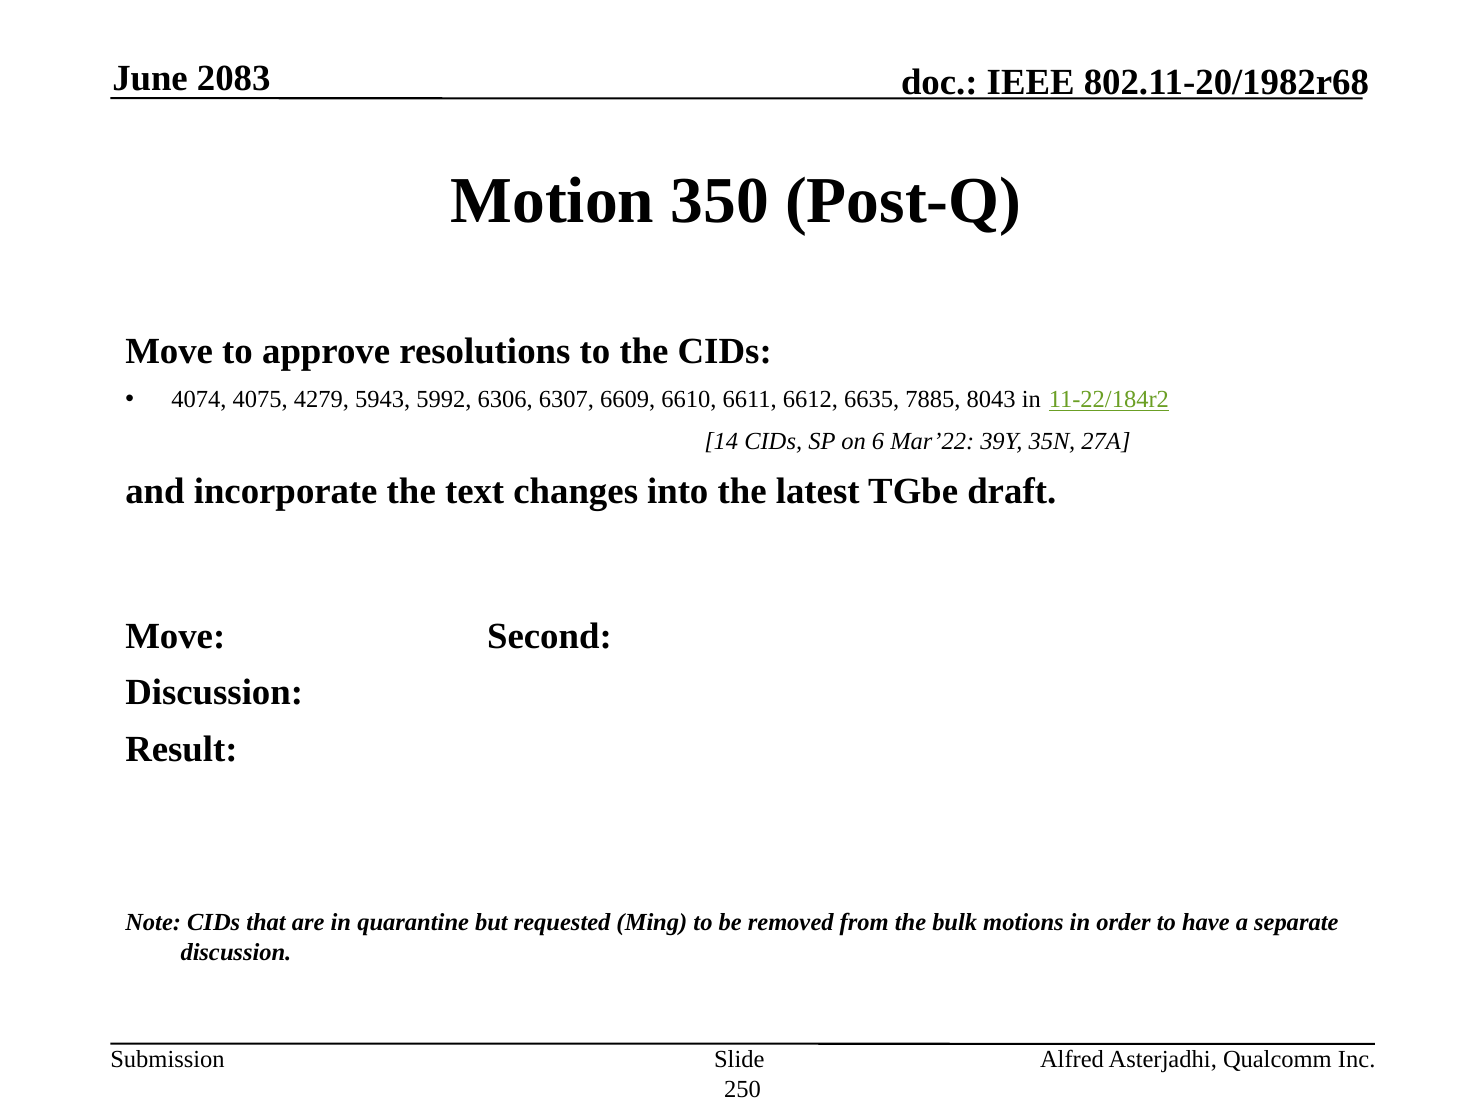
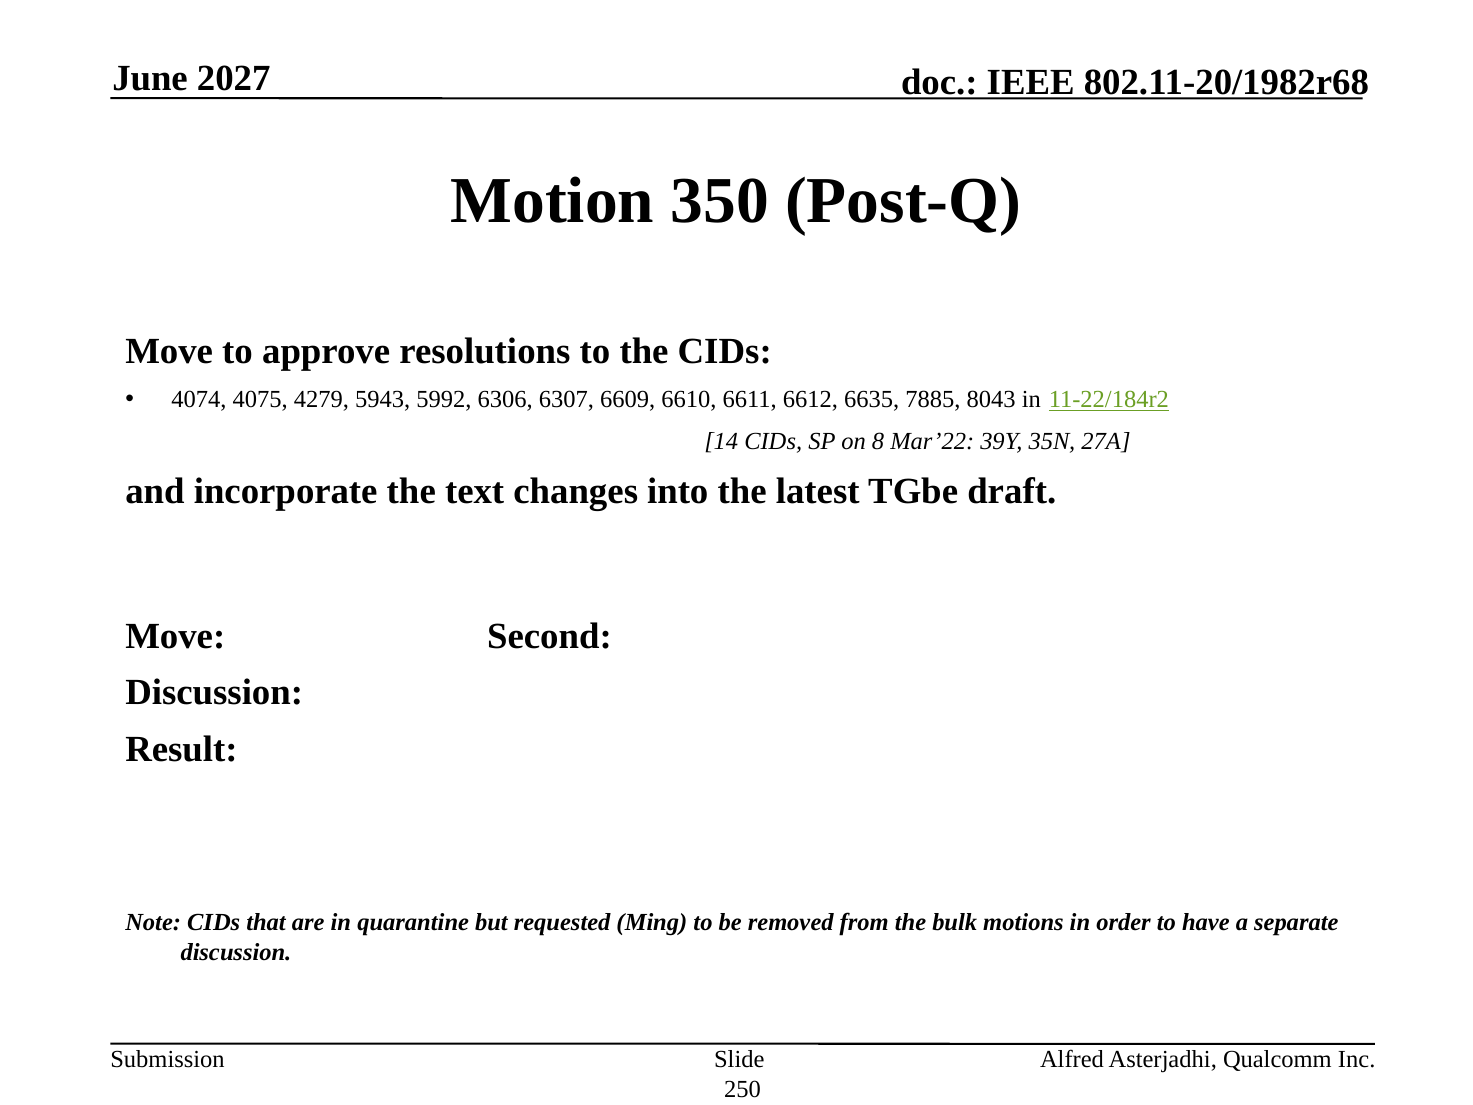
2083: 2083 -> 2027
6: 6 -> 8
